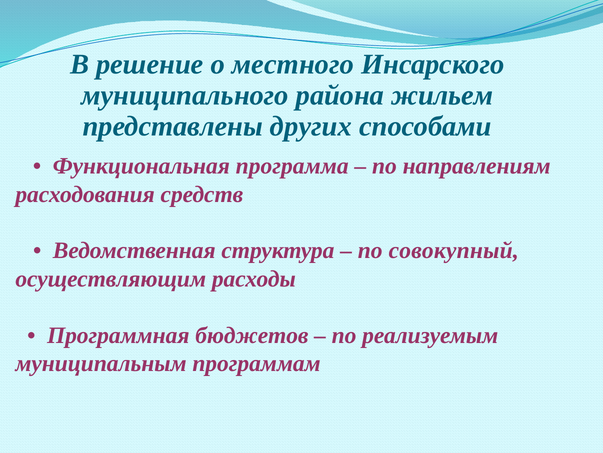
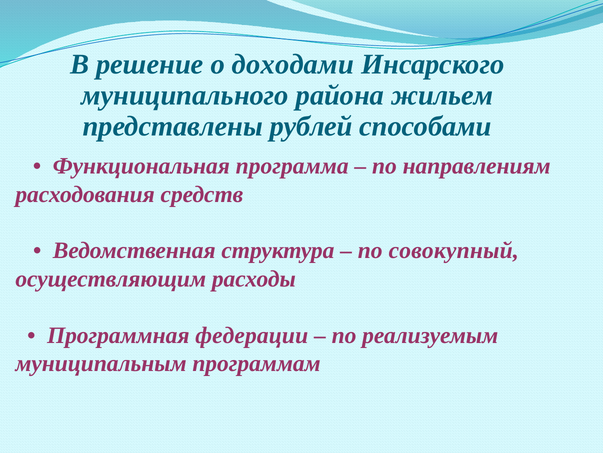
местного: местного -> доходами
других: других -> рублей
бюджетов: бюджетов -> федерации
